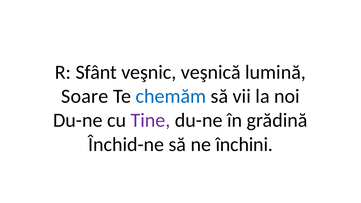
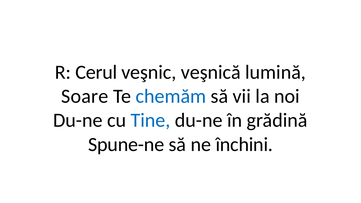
Sfânt: Sfânt -> Cerul
Tine colour: purple -> blue
Închid-ne: Închid-ne -> Spune-ne
